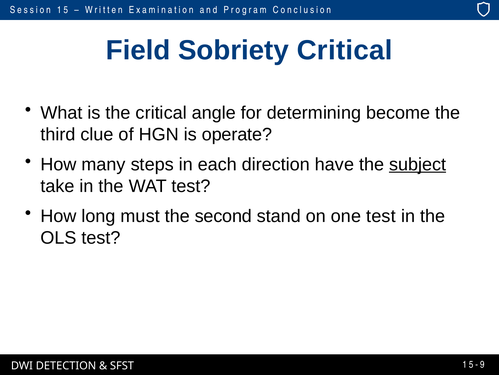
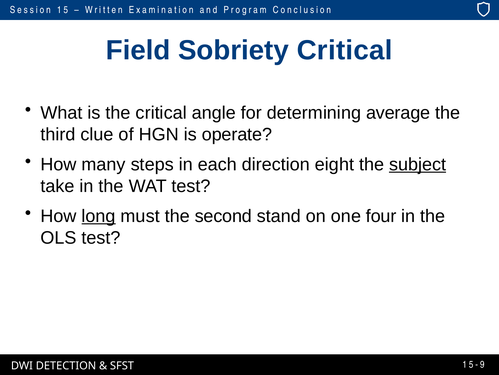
become: become -> average
have: have -> eight
long underline: none -> present
one test: test -> four
